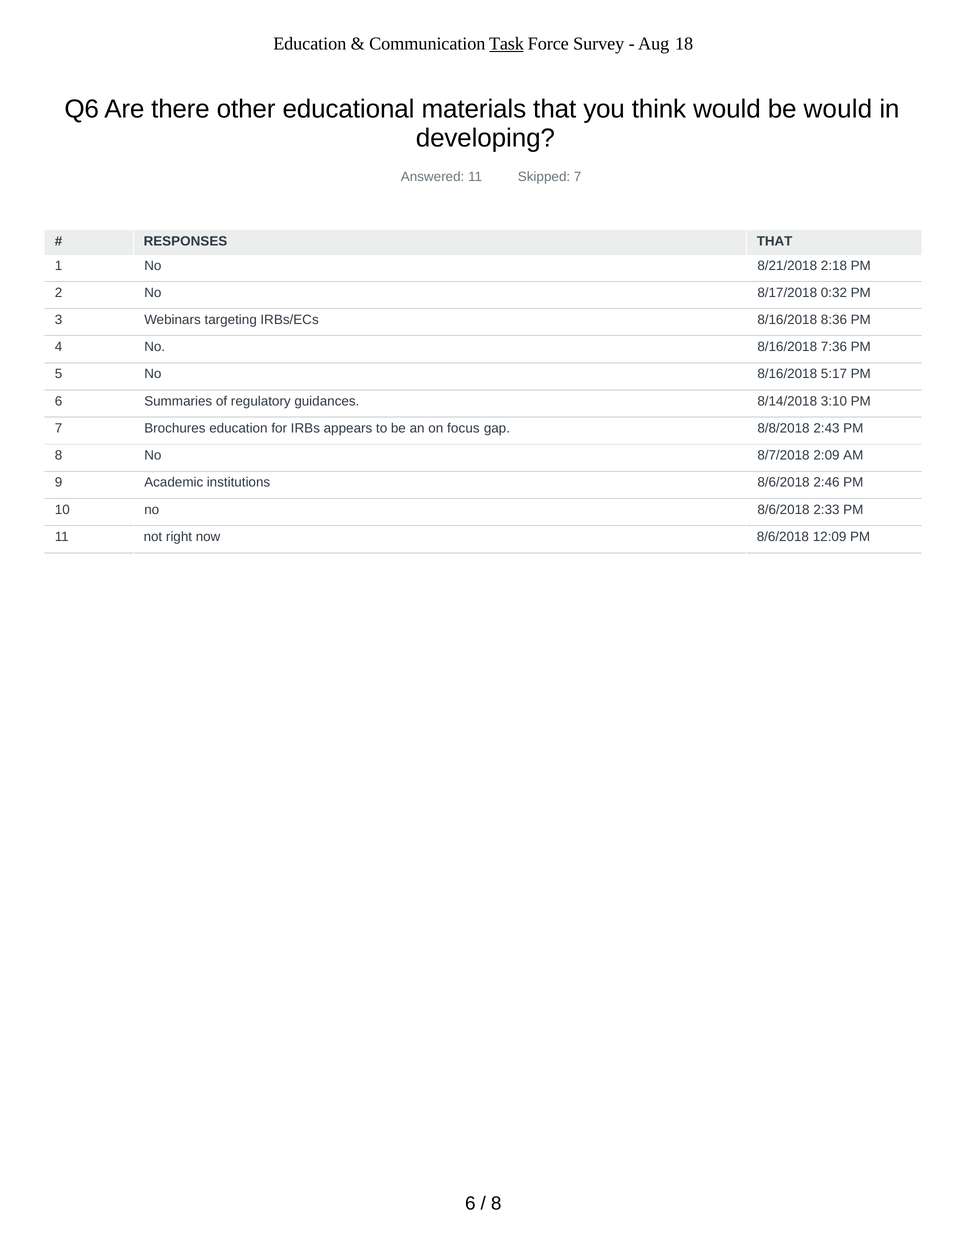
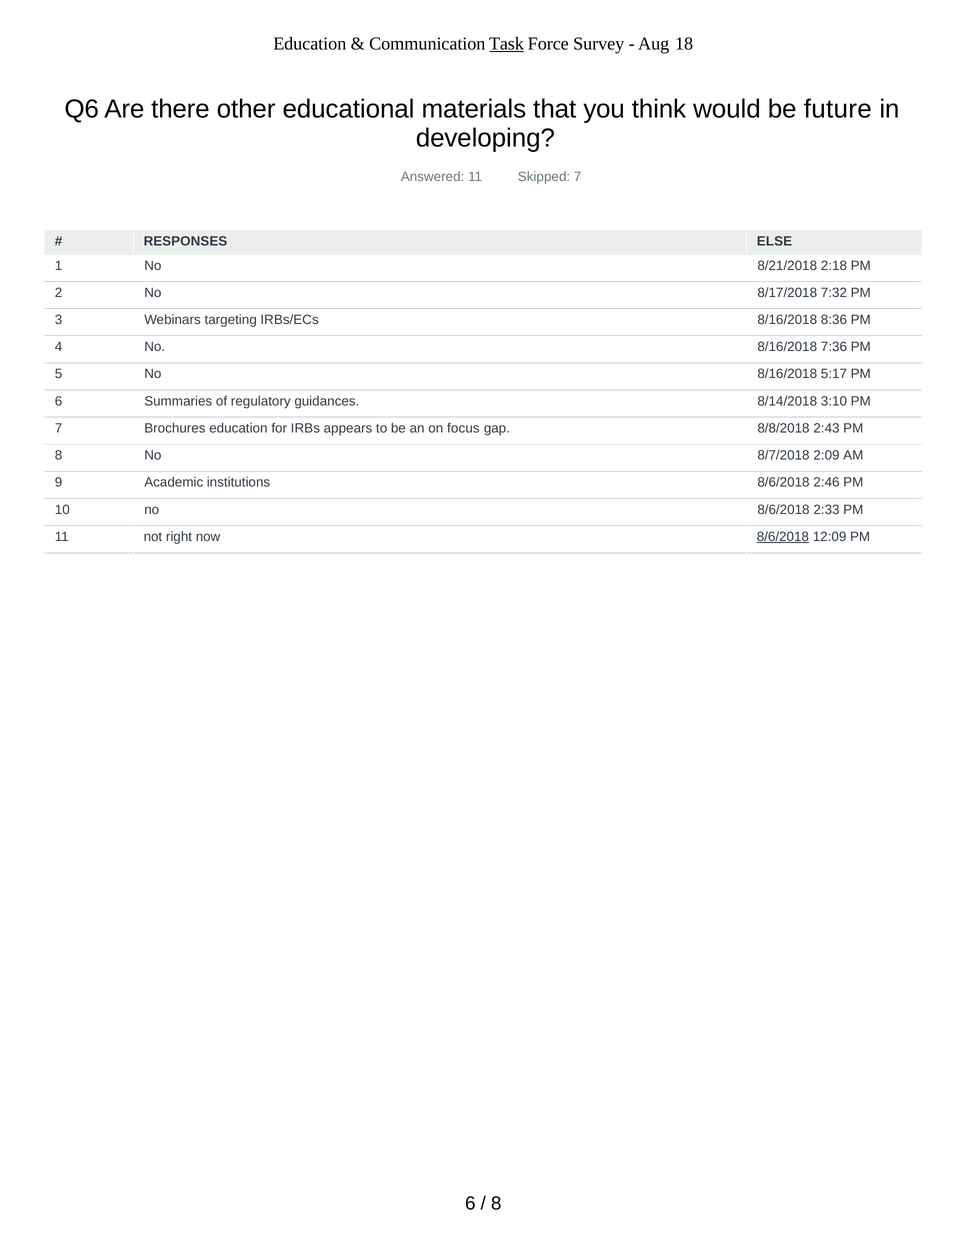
be would: would -> future
RESPONSES THAT: THAT -> ELSE
0:32: 0:32 -> 7:32
8/6/2018 at (783, 537) underline: none -> present
